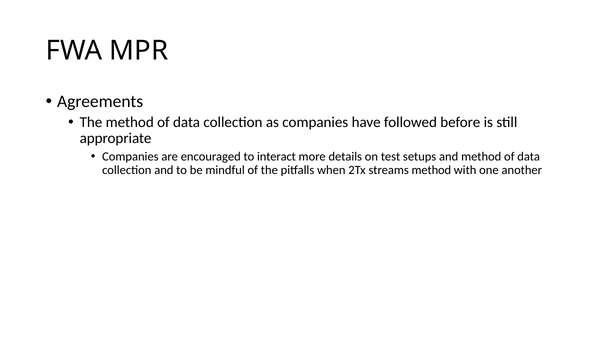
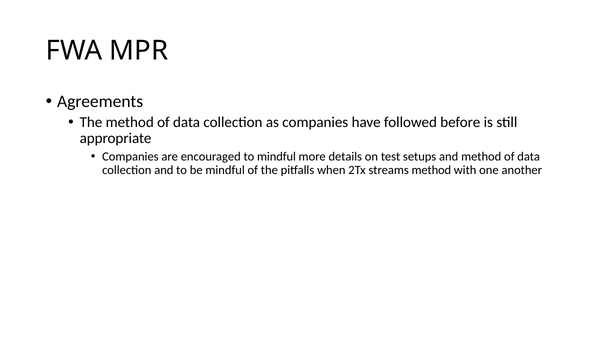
to interact: interact -> mindful
